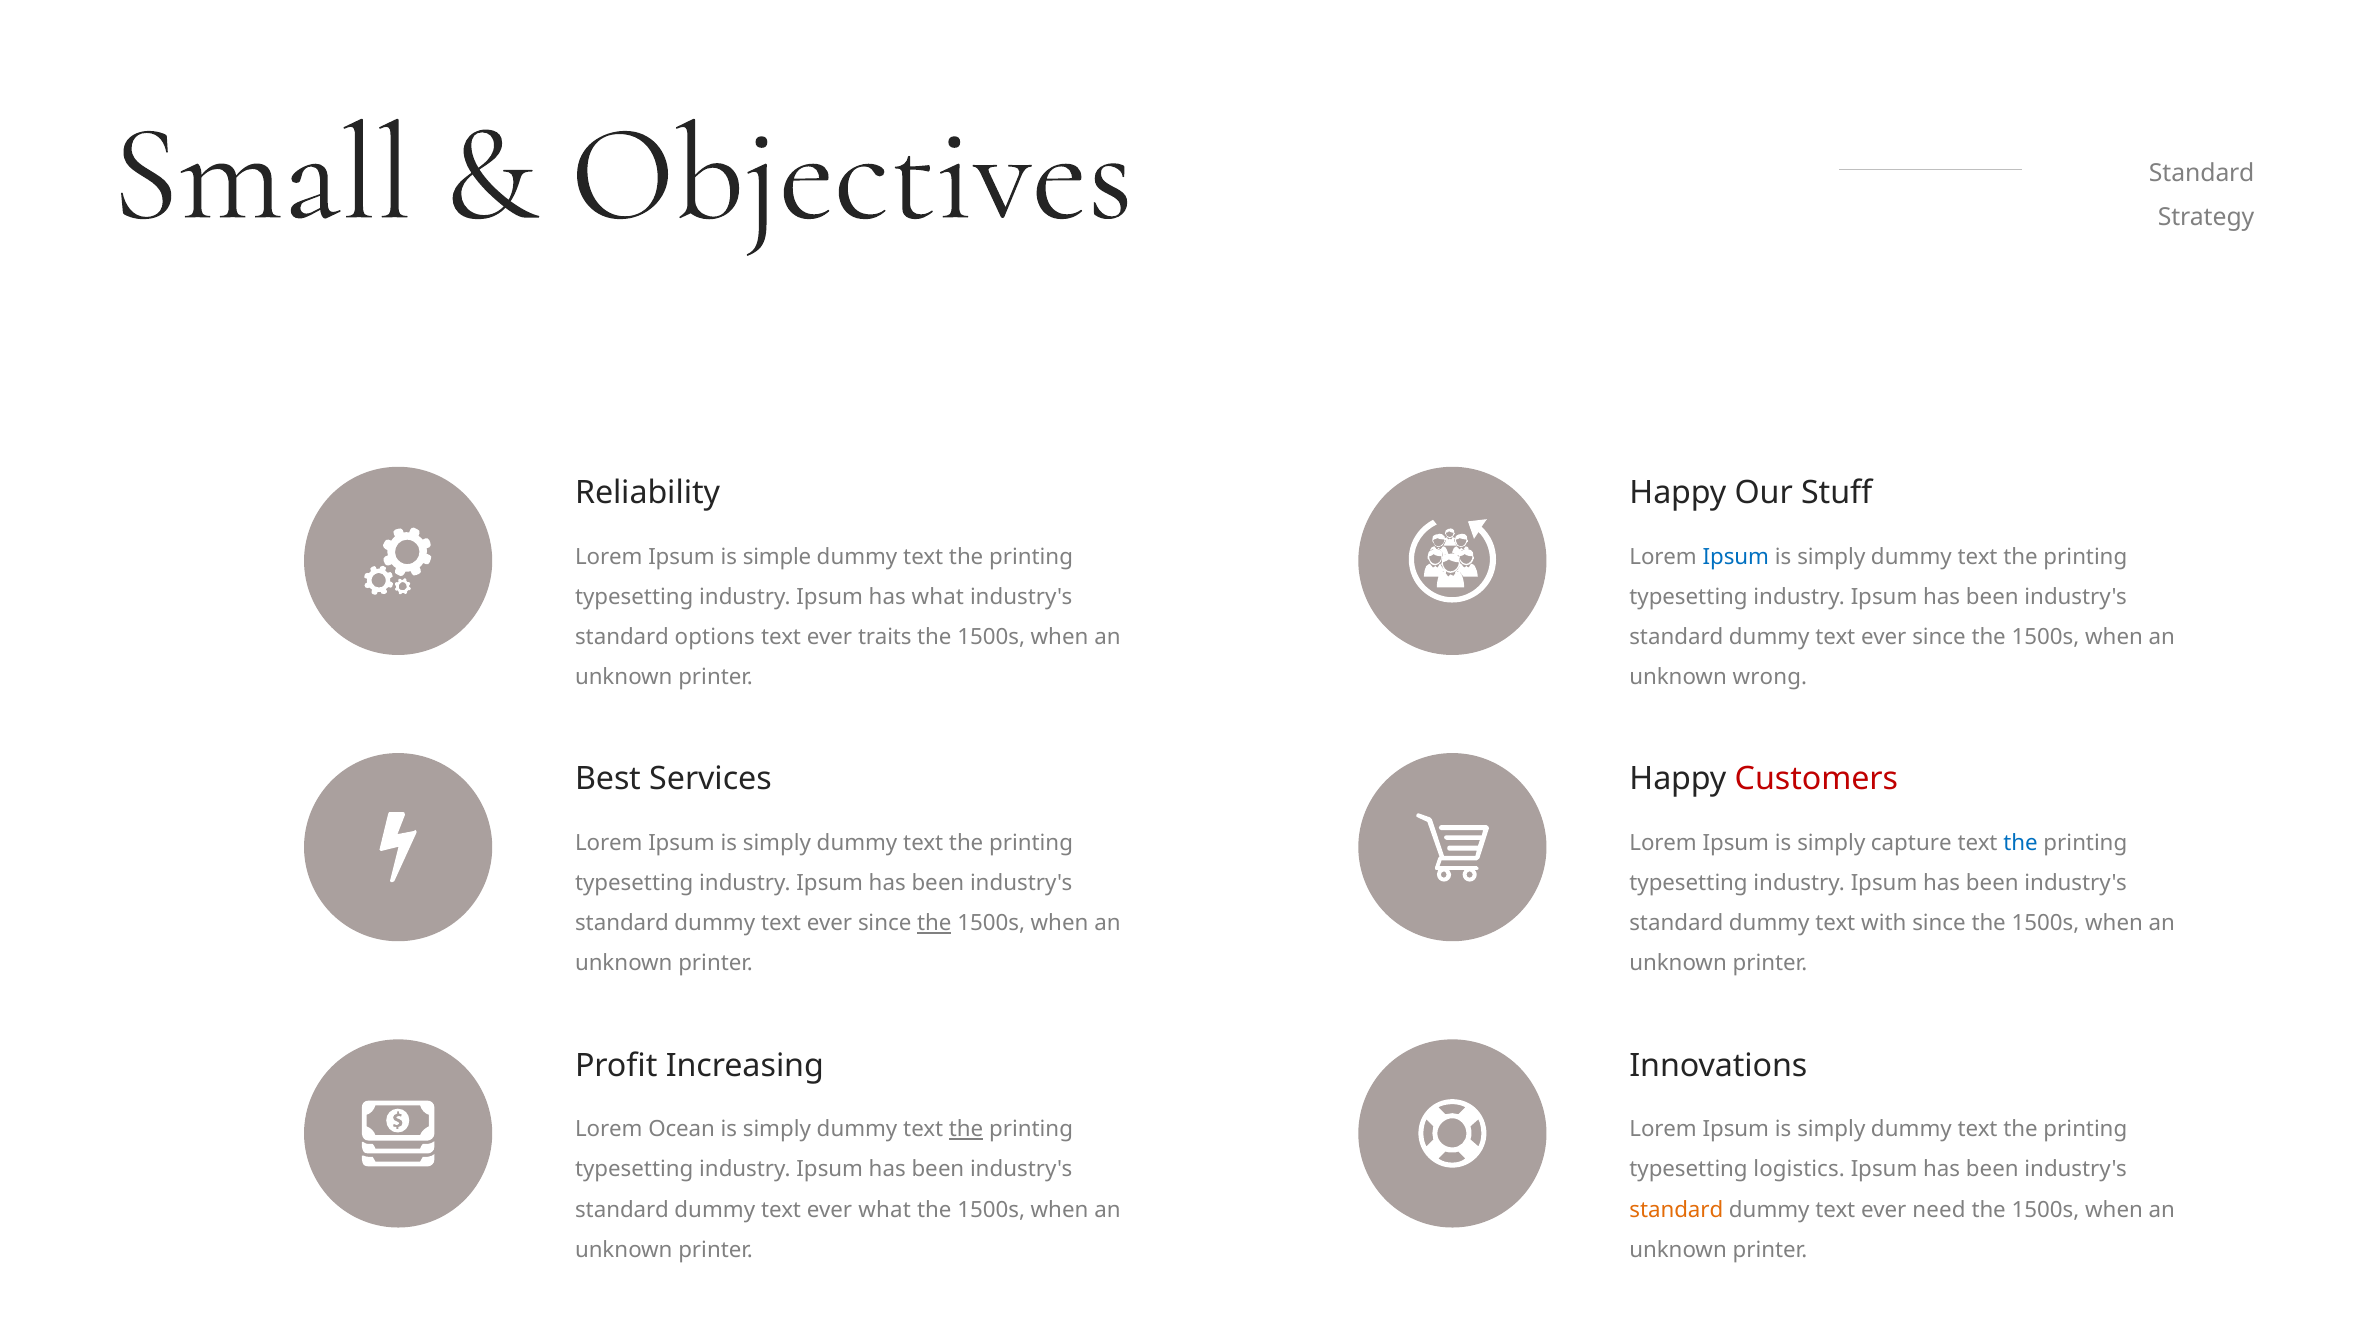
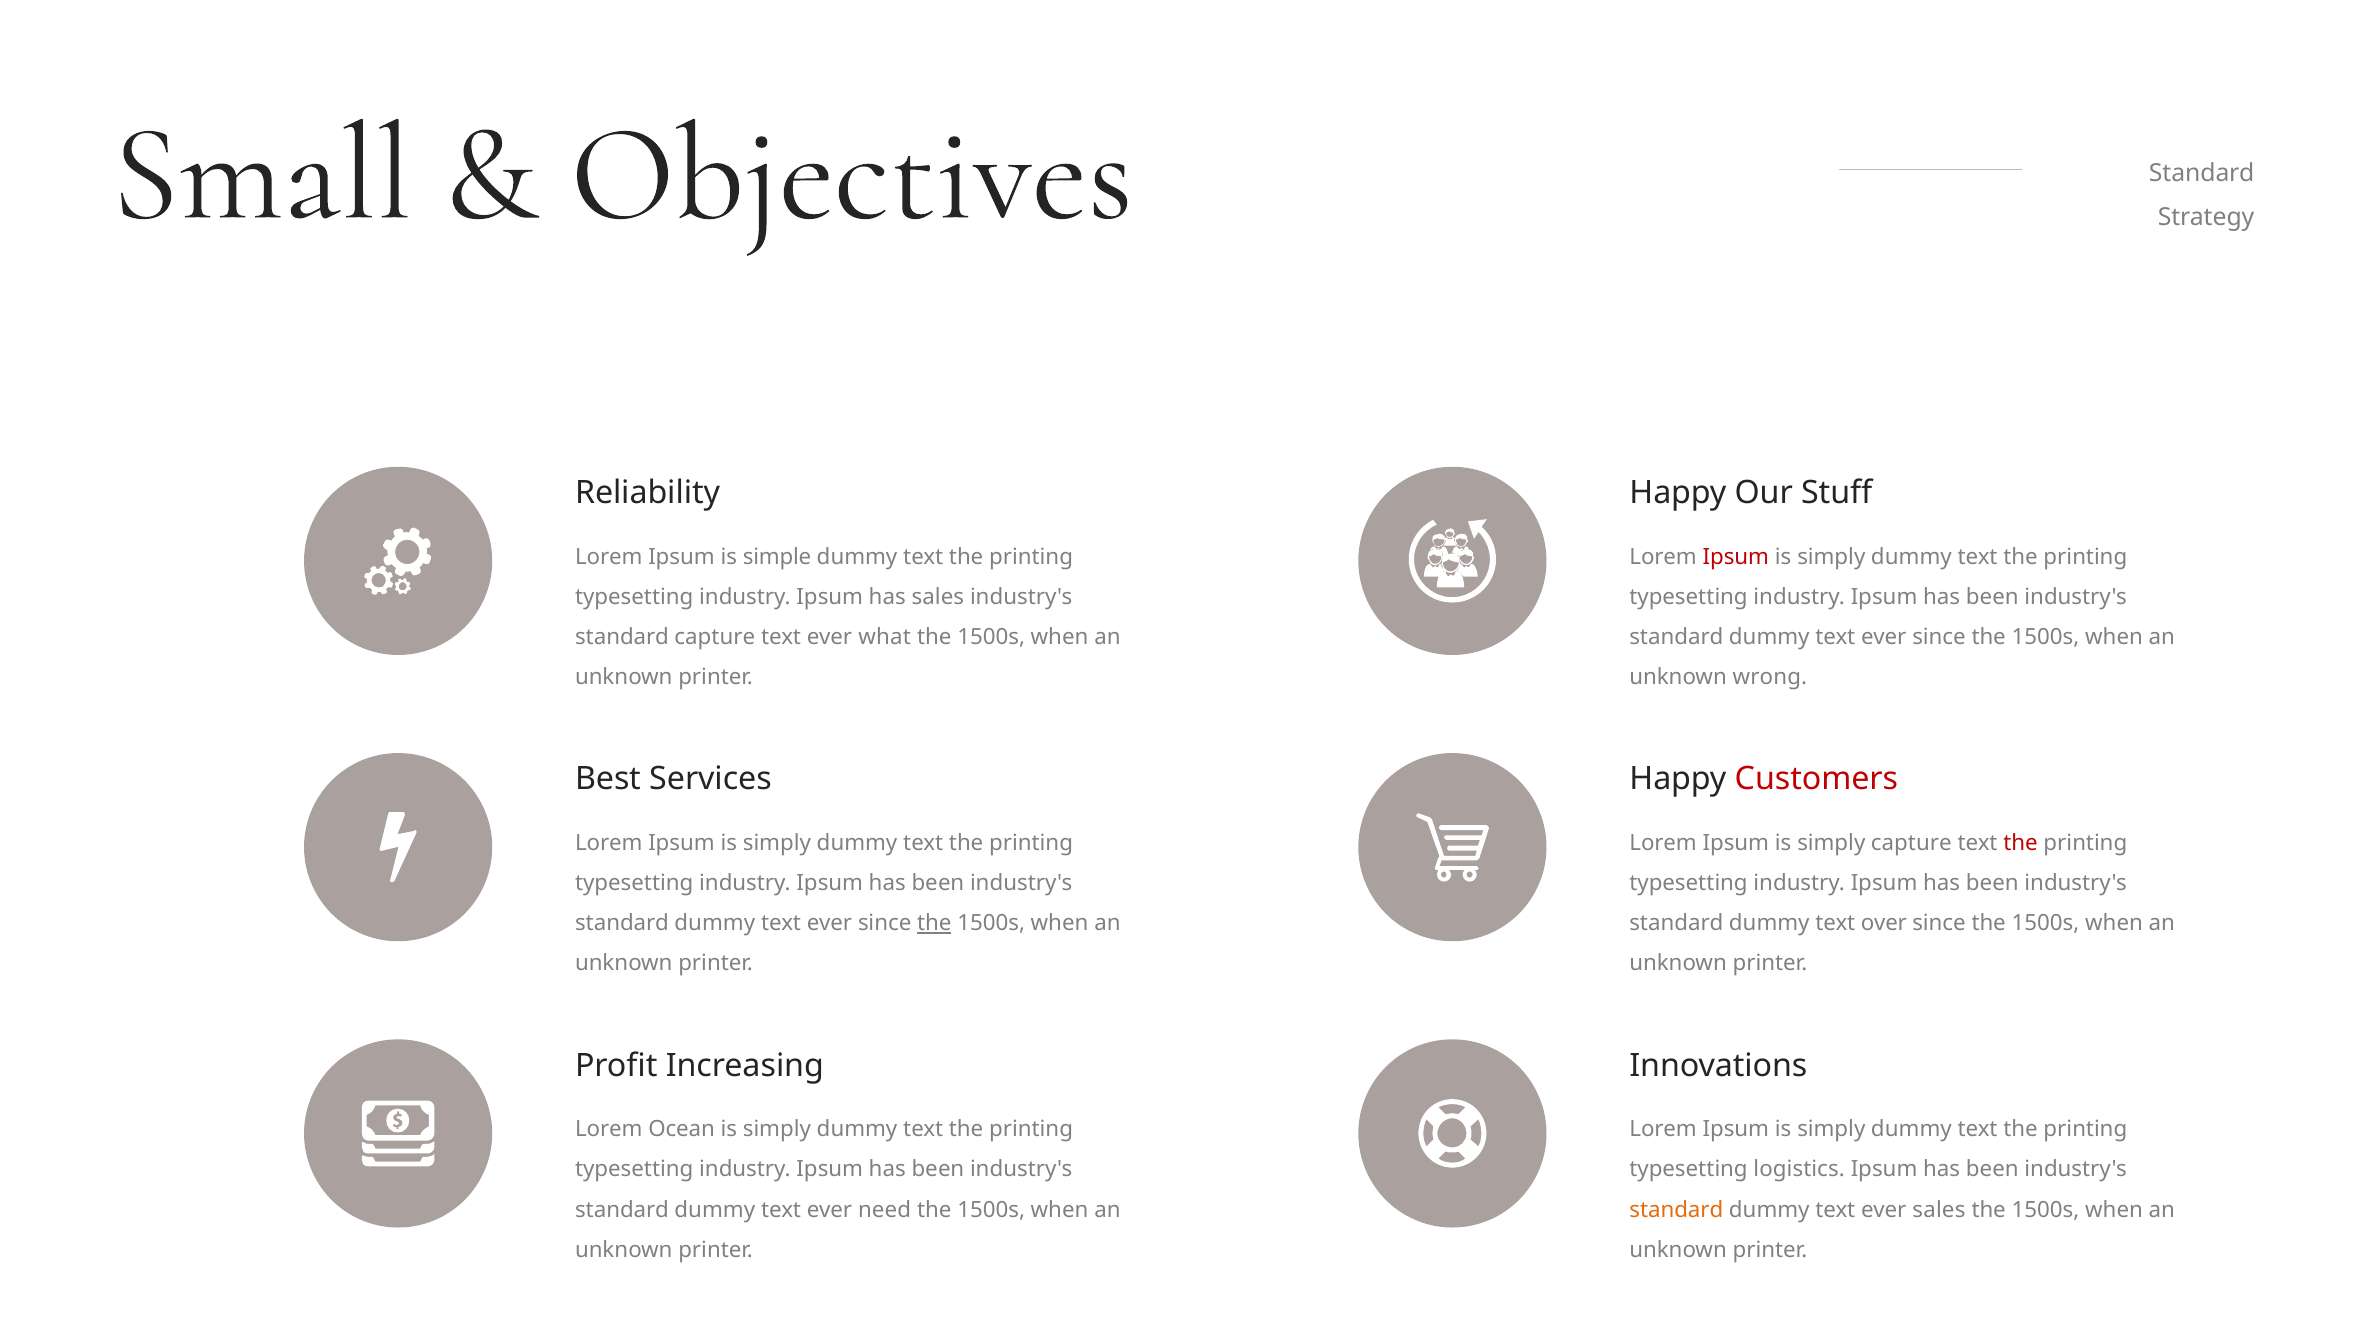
Ipsum at (1736, 557) colour: blue -> red
has what: what -> sales
standard options: options -> capture
traits: traits -> what
the at (2020, 843) colour: blue -> red
with: with -> over
the at (966, 1129) underline: present -> none
ever what: what -> need
ever need: need -> sales
